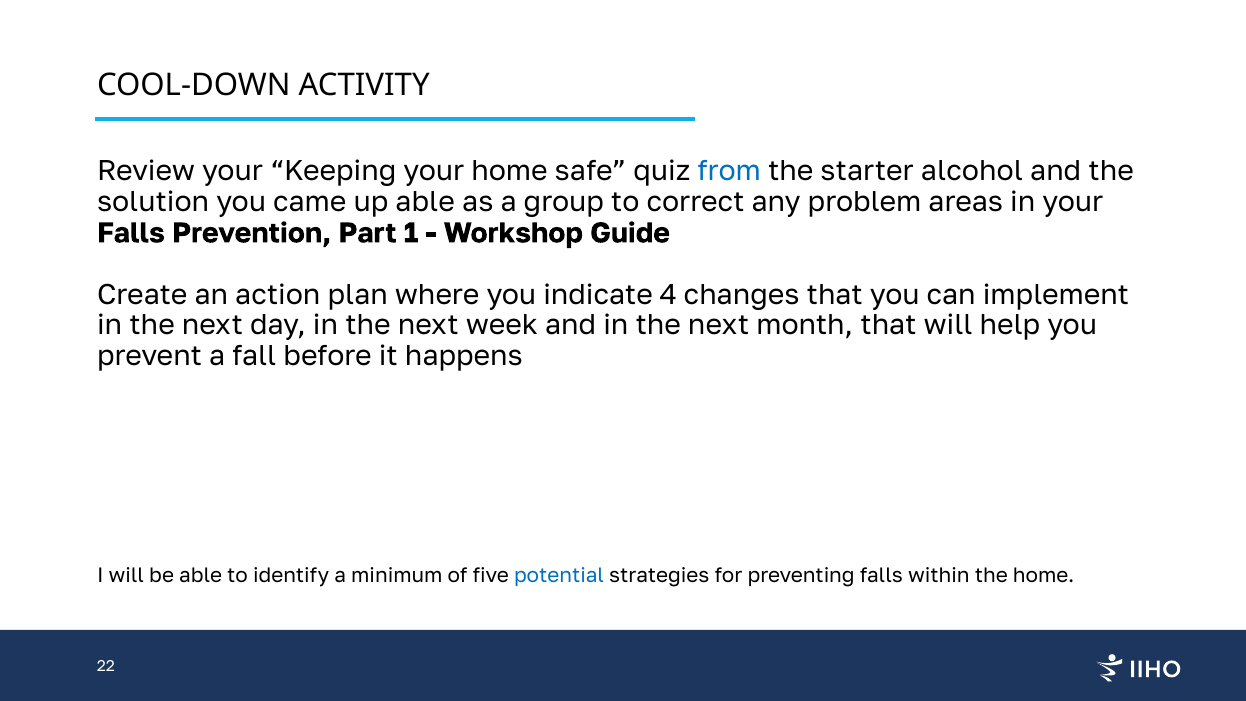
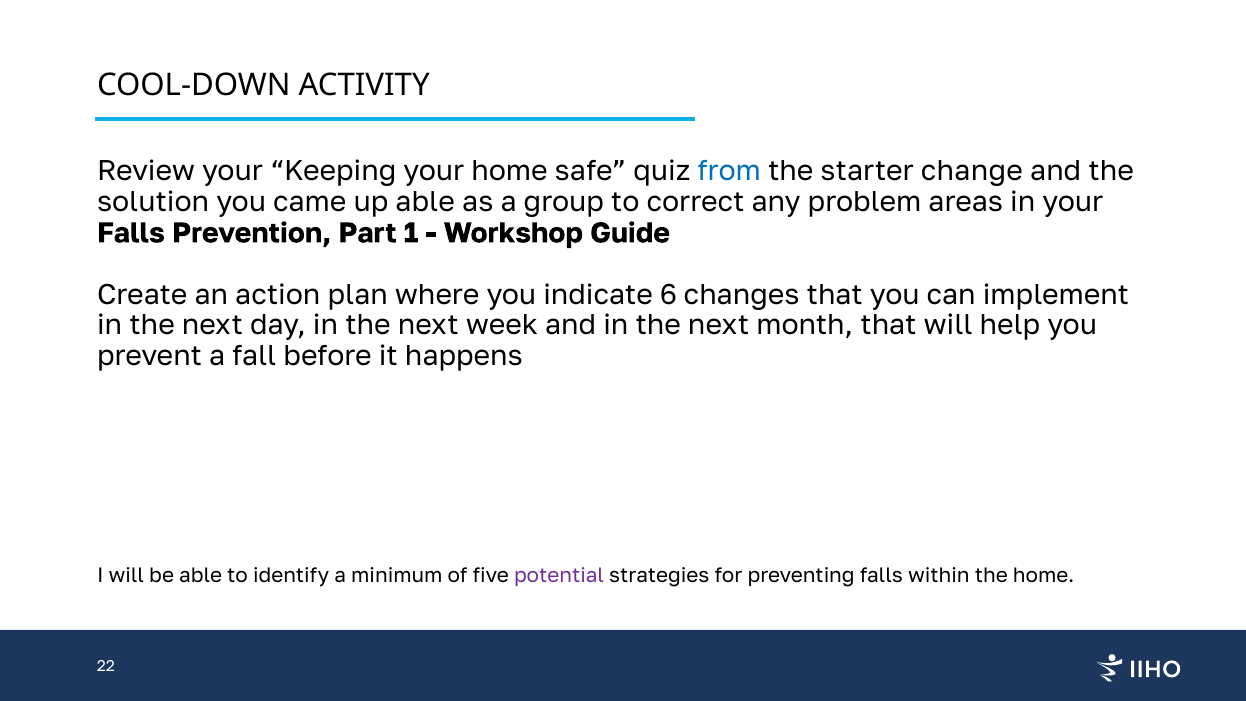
alcohol: alcohol -> change
4: 4 -> 6
potential colour: blue -> purple
